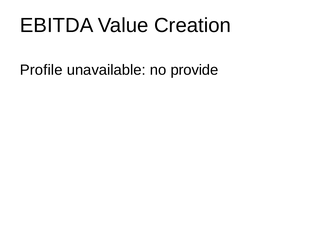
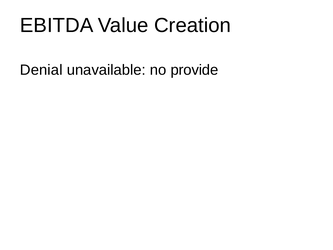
Profile: Profile -> Denial
